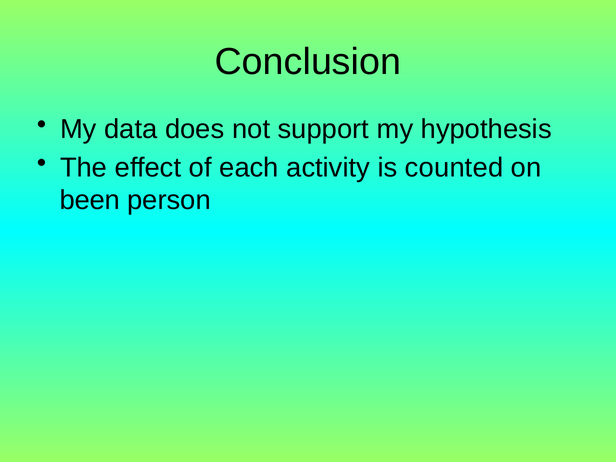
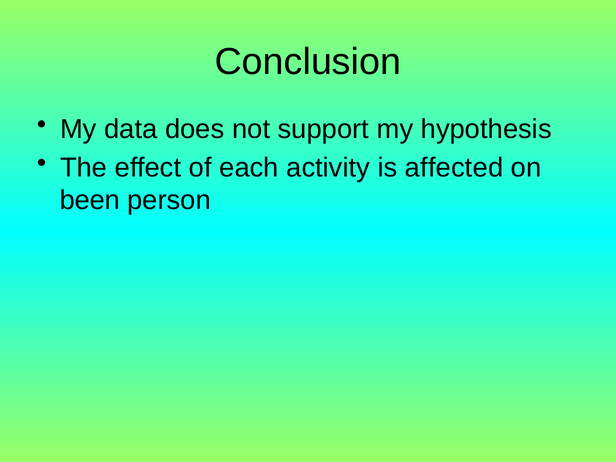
counted: counted -> affected
